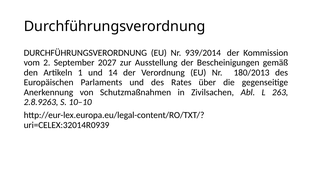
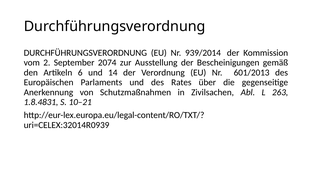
2027: 2027 -> 2074
1: 1 -> 6
180/2013: 180/2013 -> 601/2013
2.8.9263: 2.8.9263 -> 1.8.4831
10–10: 10–10 -> 10–21
